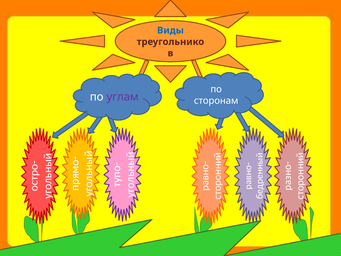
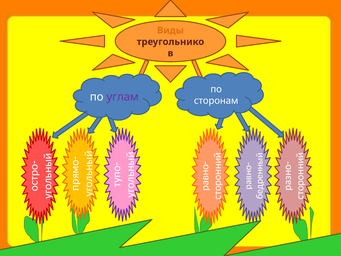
Виды colour: blue -> orange
